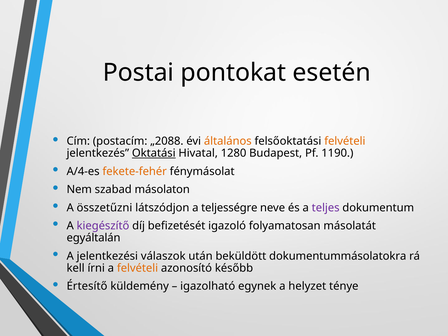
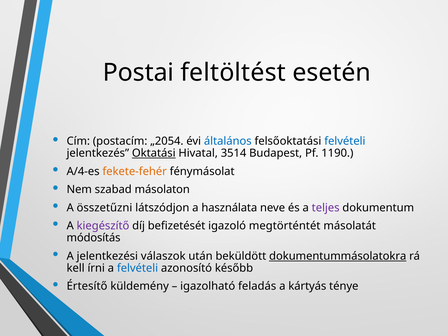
pontokat: pontokat -> feltöltést
„2088: „2088 -> „2054
általános colour: orange -> blue
felvételi at (345, 141) colour: orange -> blue
1280: 1280 -> 3514
teljességre: teljességre -> használata
folyamatosan: folyamatosan -> megtörténtét
egyáltalán: egyáltalán -> módosítás
dokumentummásolatokra underline: none -> present
felvételi at (137, 268) colour: orange -> blue
egynek: egynek -> feladás
helyzet: helyzet -> kártyás
